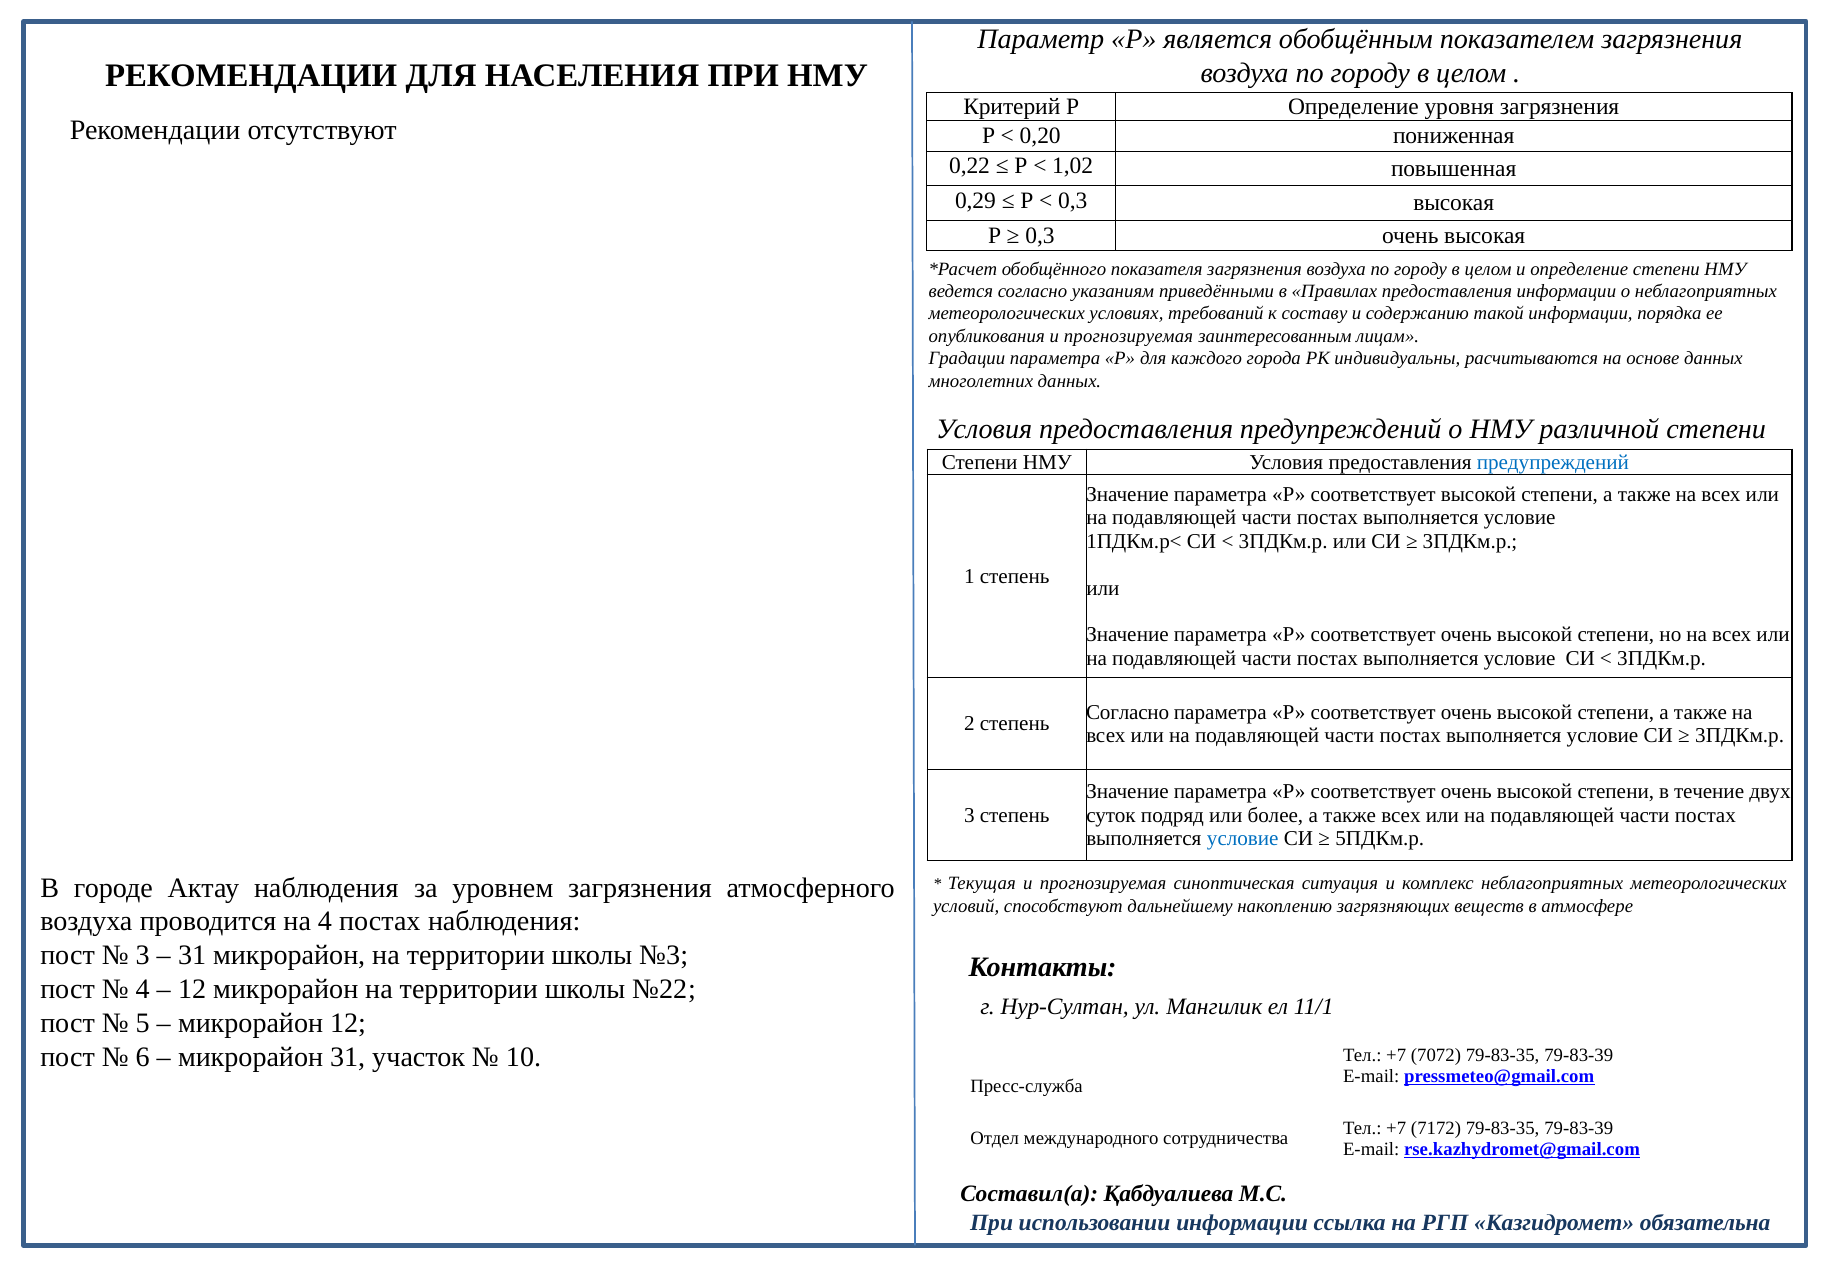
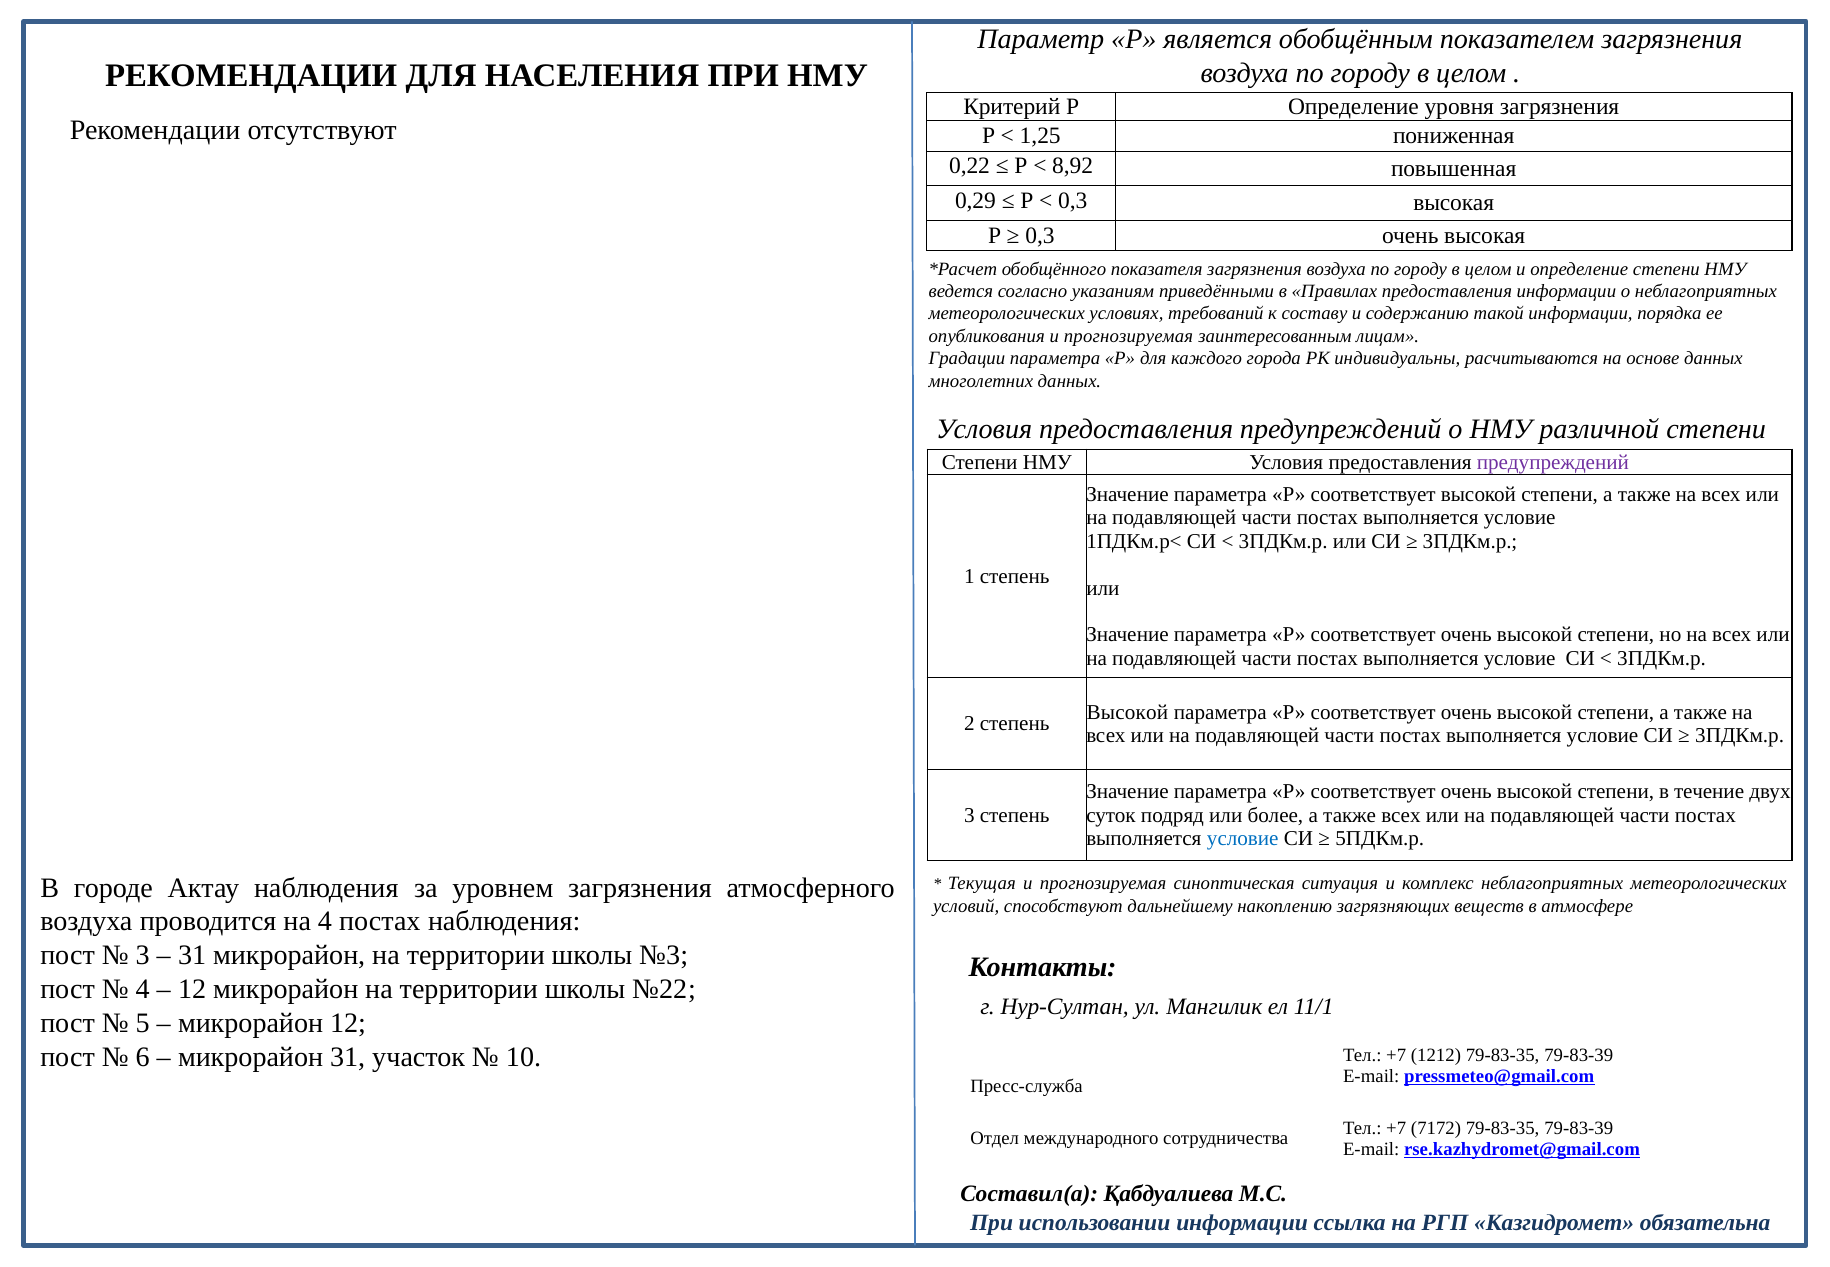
0,20: 0,20 -> 1,25
1,02: 1,02 -> 8,92
предупреждений at (1553, 462) colour: blue -> purple
Согласно at (1128, 712): Согласно -> Высокой
7072: 7072 -> 1212
